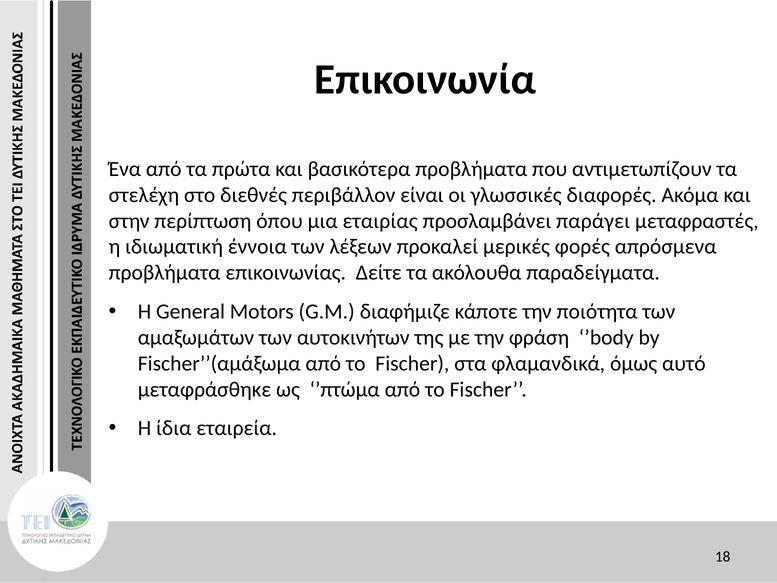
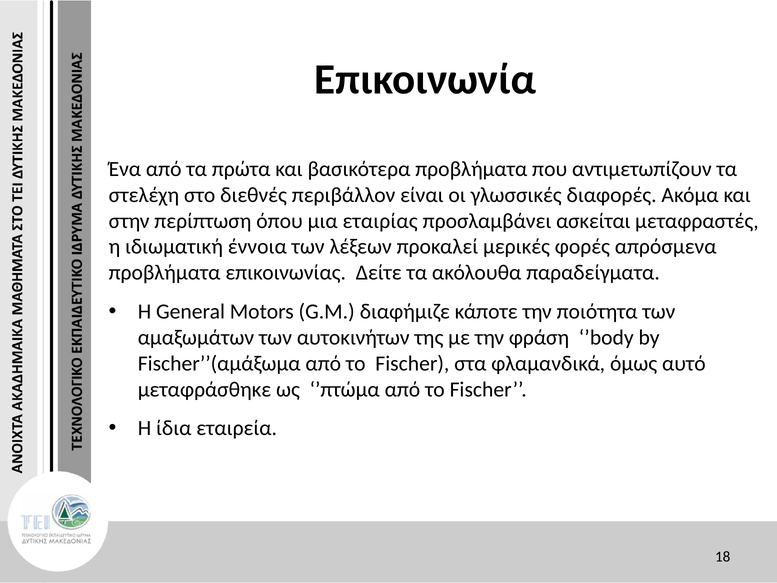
παράγει: παράγει -> ασκείται
